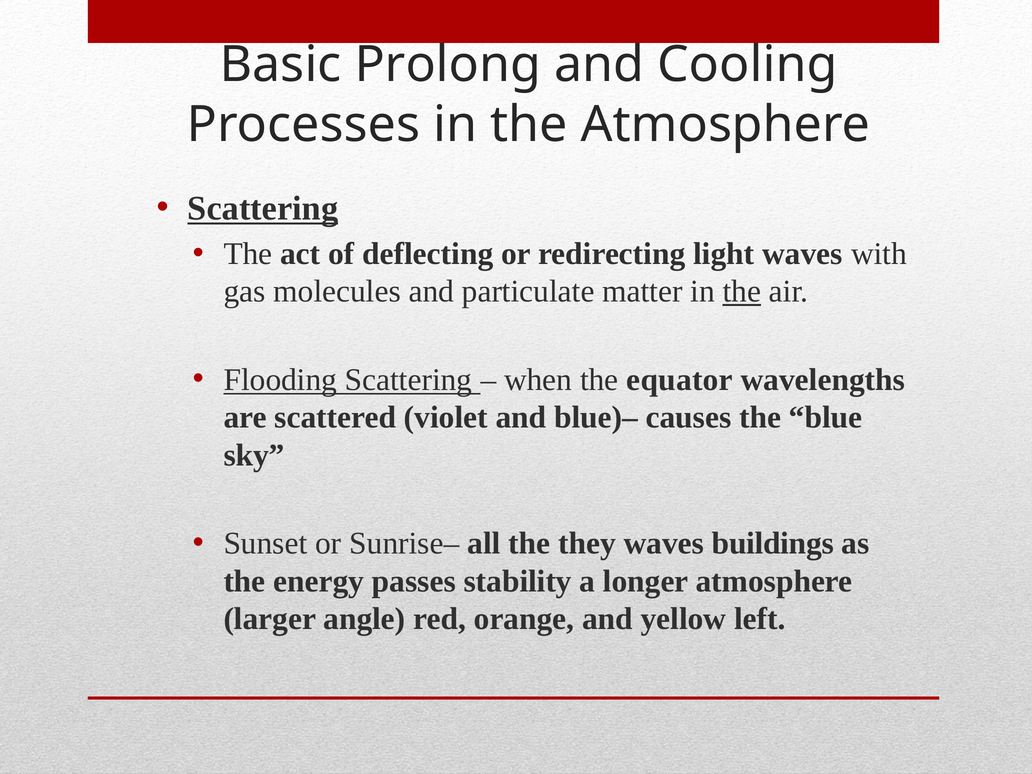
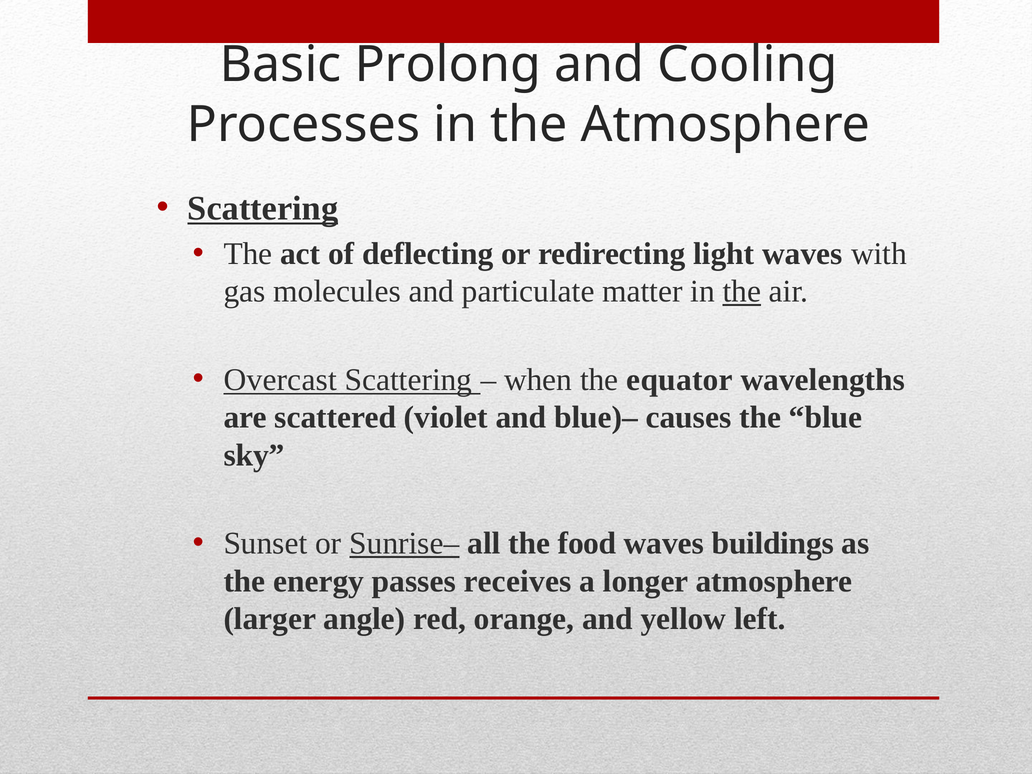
Flooding: Flooding -> Overcast
Sunrise– underline: none -> present
they: they -> food
stability: stability -> receives
